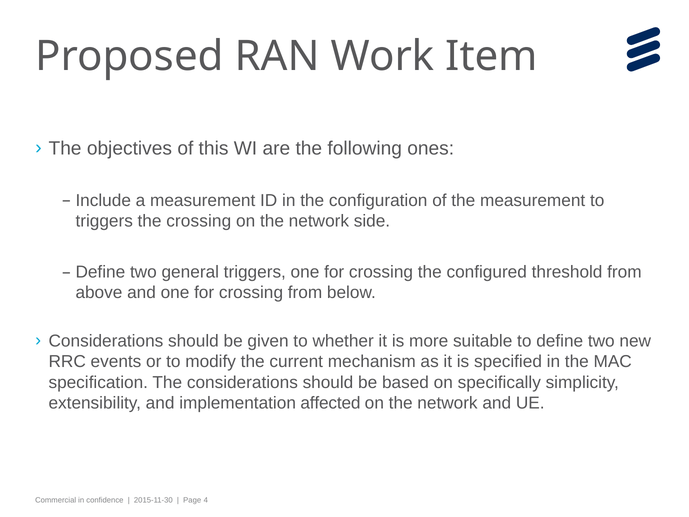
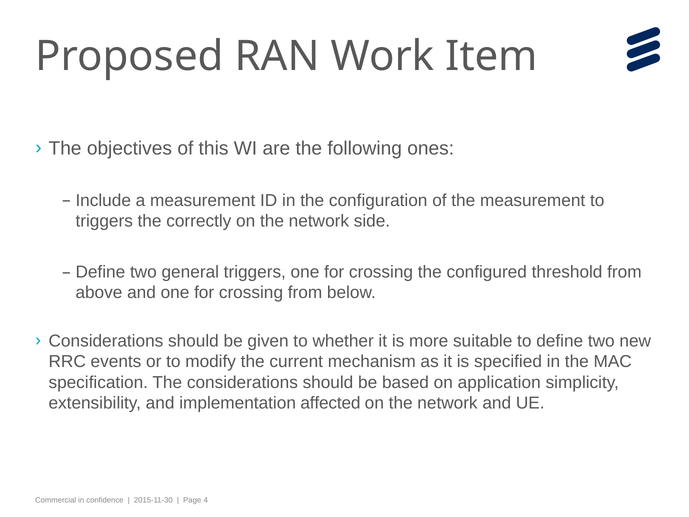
the crossing: crossing -> correctly
specifically: specifically -> application
